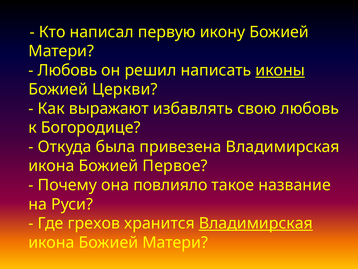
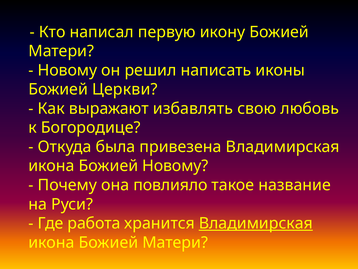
Любовь at (67, 70): Любовь -> Новому
иконы underline: present -> none
Божией Первое: Первое -> Новому
грехов: грехов -> работа
